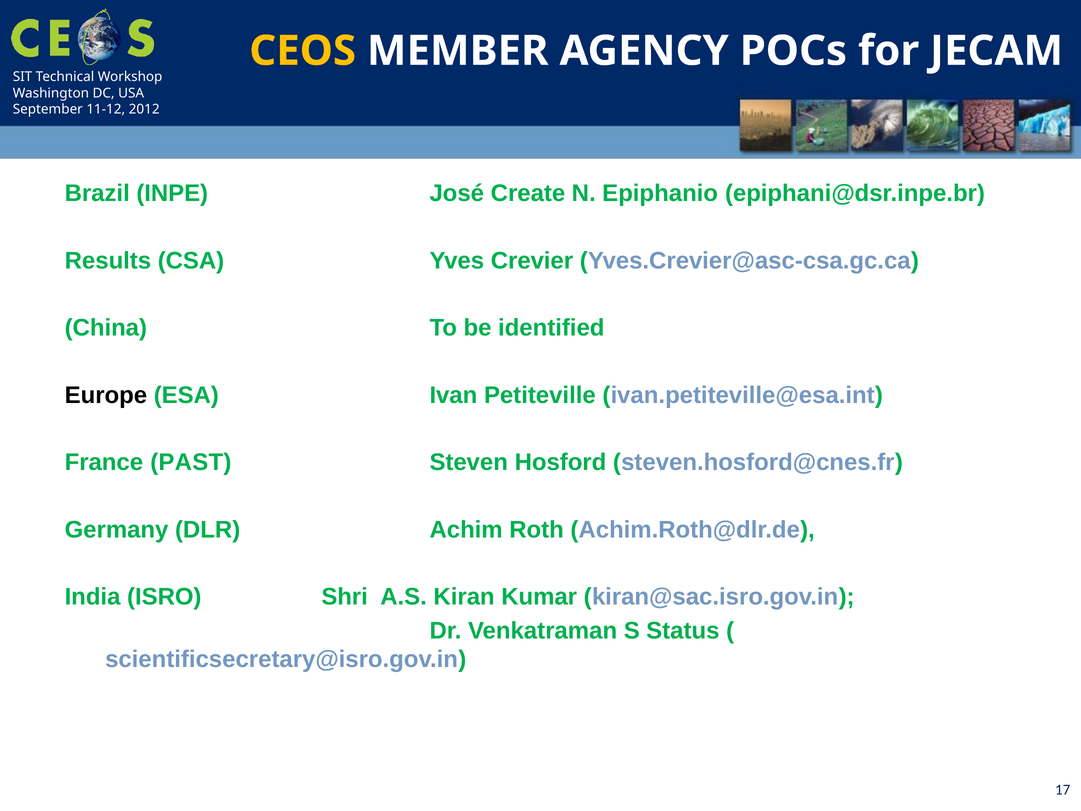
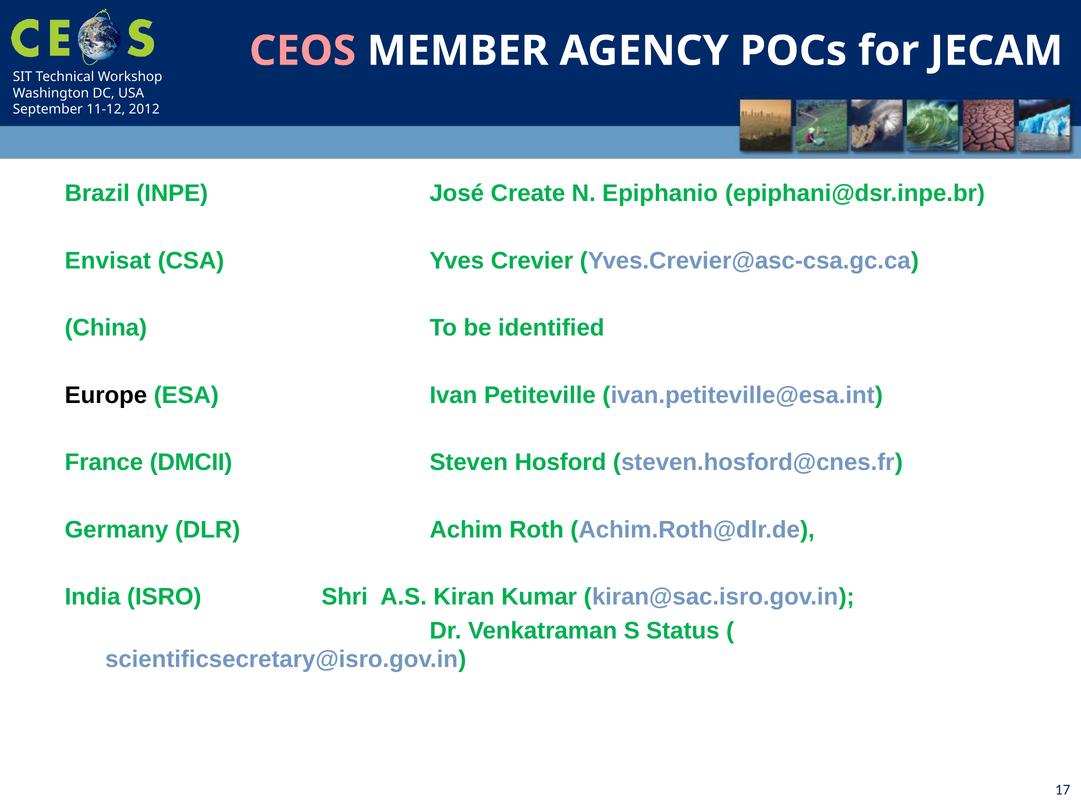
CEOS colour: yellow -> pink
Results: Results -> Envisat
PAST: PAST -> DMCII
